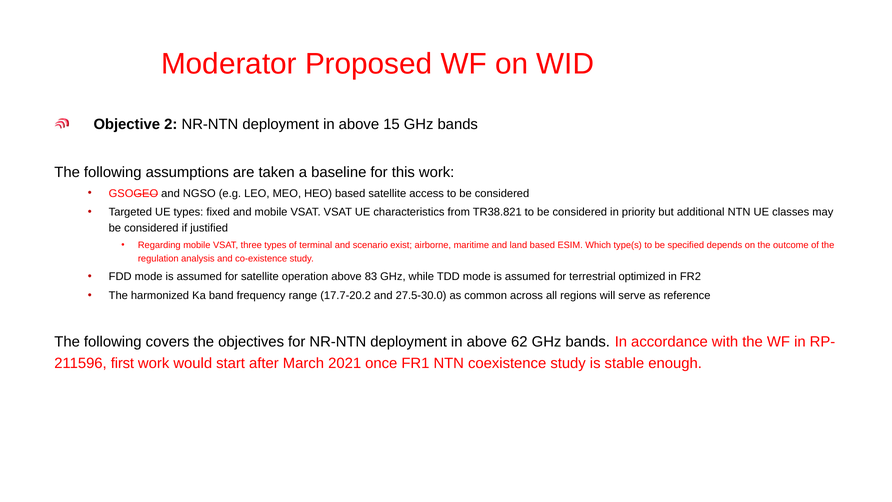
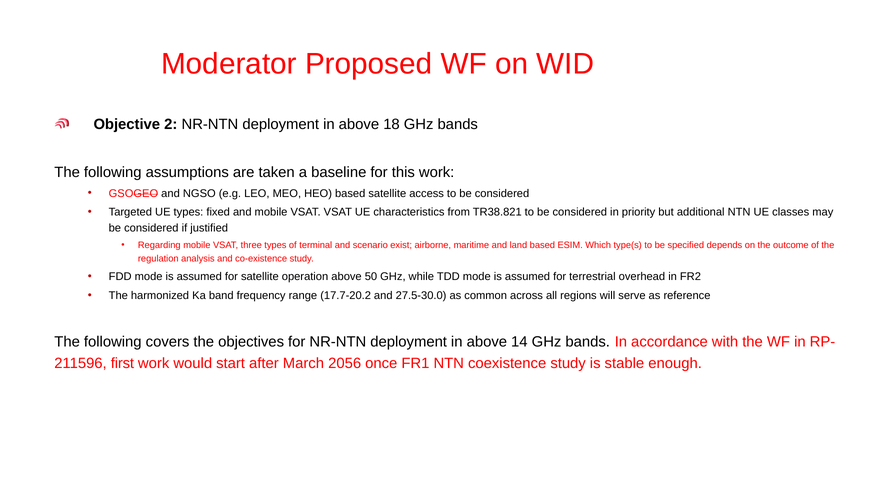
15: 15 -> 18
83: 83 -> 50
optimized: optimized -> overhead
62: 62 -> 14
2021: 2021 -> 2056
